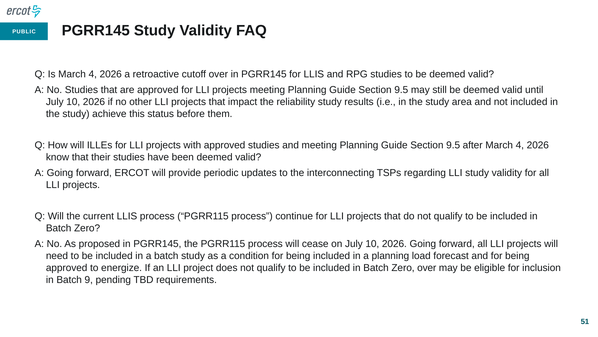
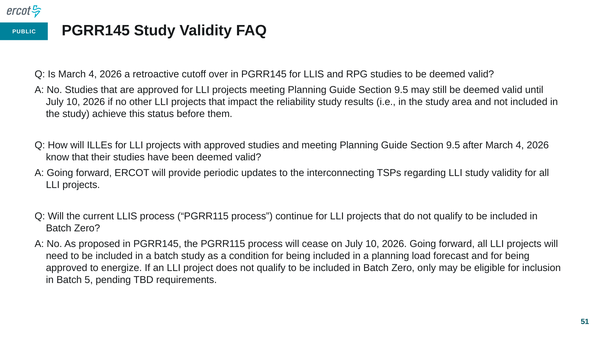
Zero over: over -> only
9: 9 -> 5
